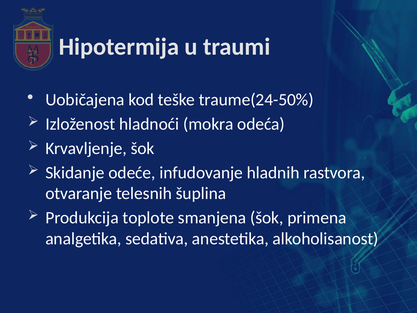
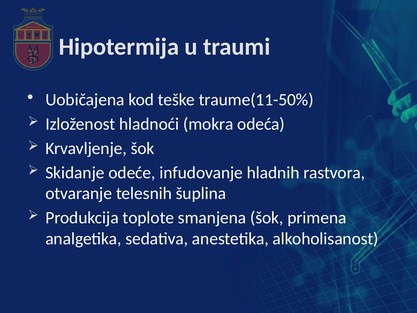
traume(24-50%: traume(24-50% -> traume(11-50%
